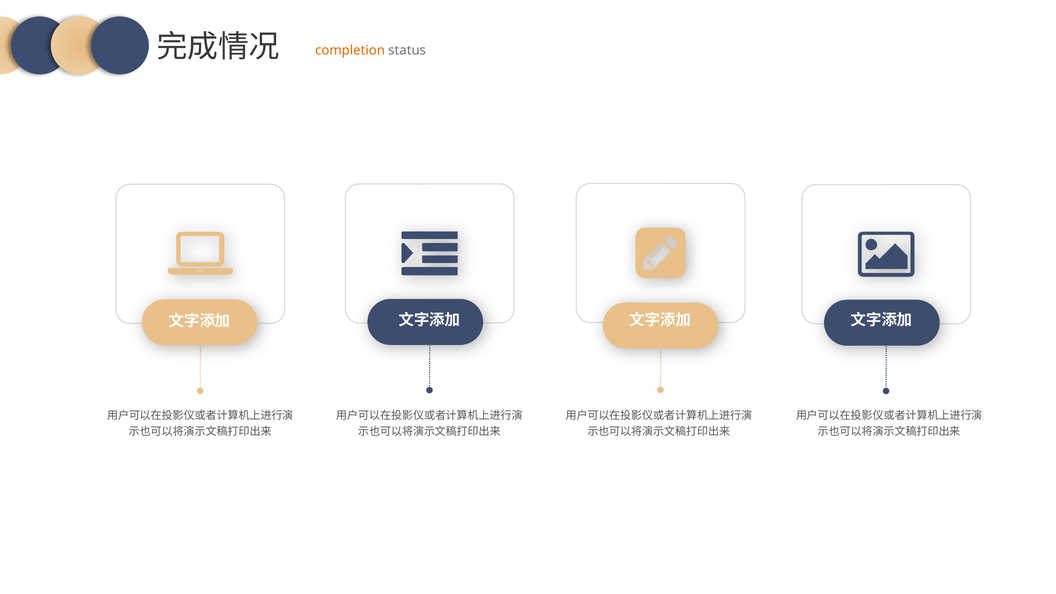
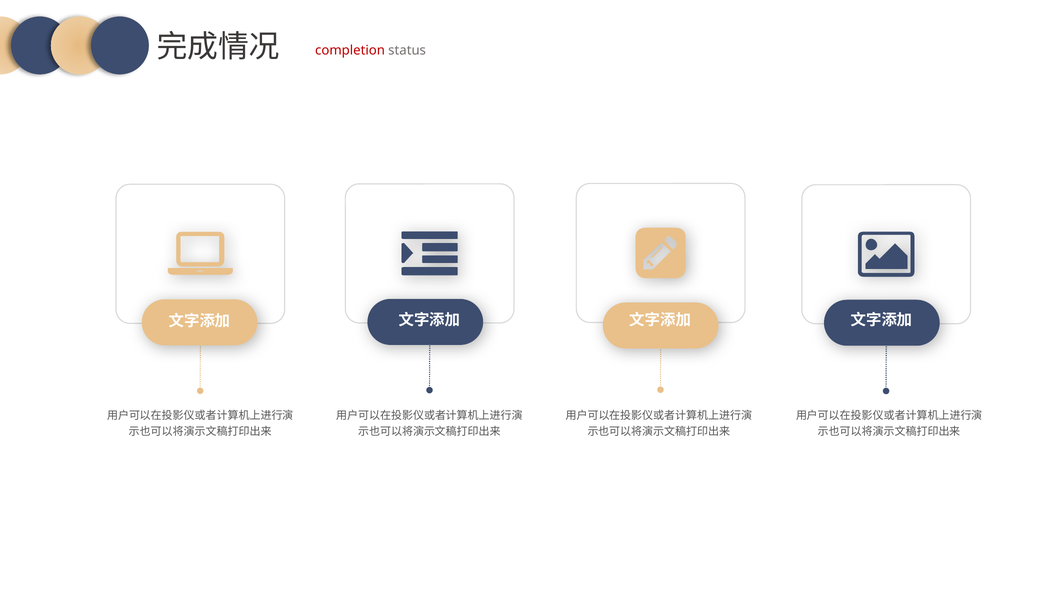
completion colour: orange -> red
